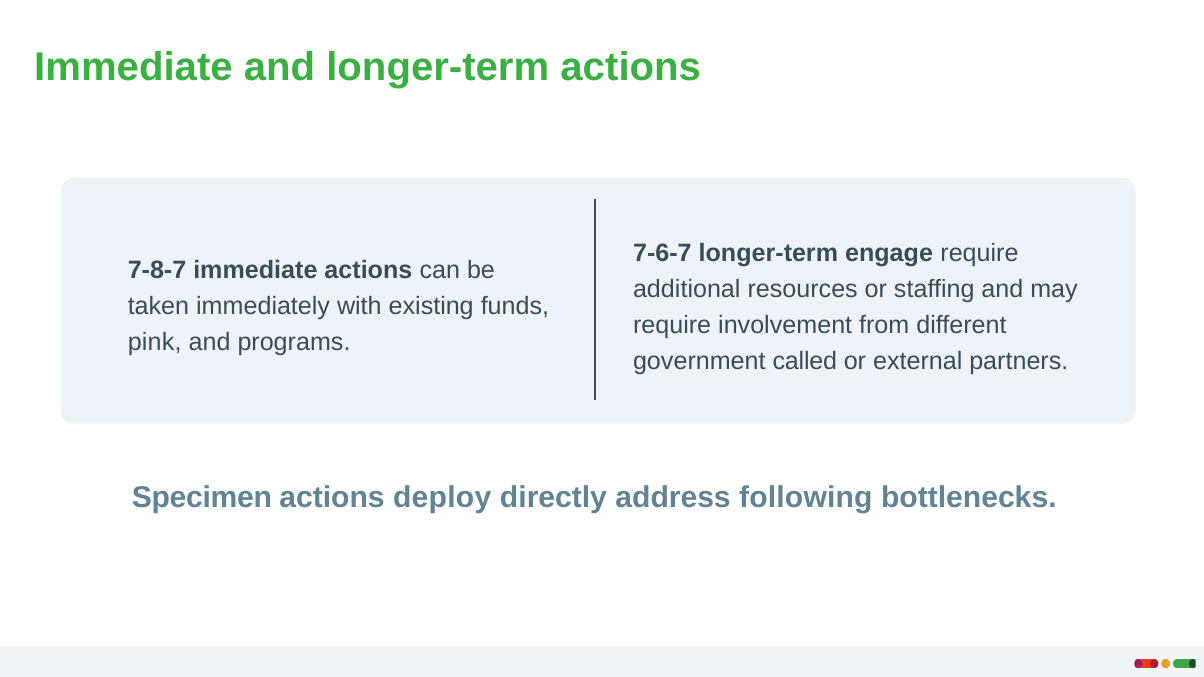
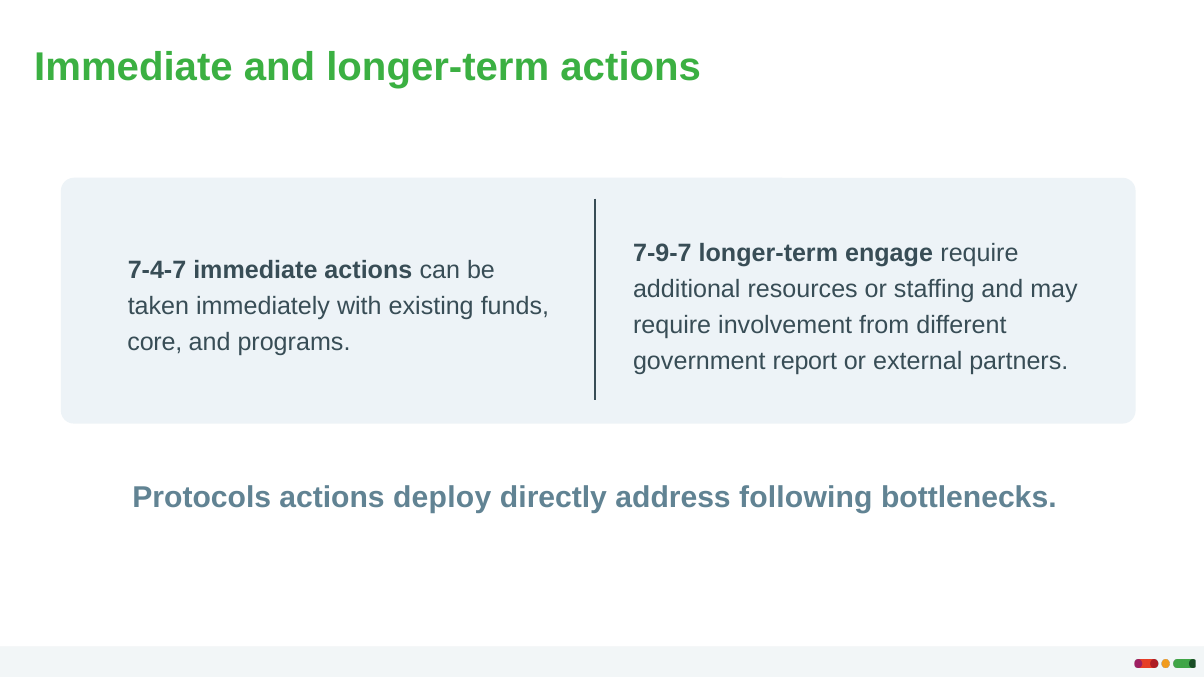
7-6-7: 7-6-7 -> 7-9-7
7-8-7: 7-8-7 -> 7-4-7
pink: pink -> core
called: called -> report
Specimen: Specimen -> Protocols
